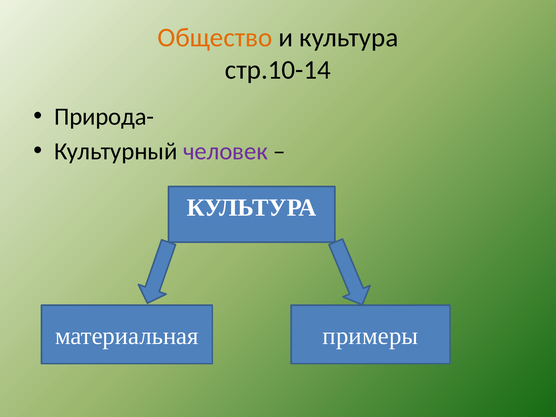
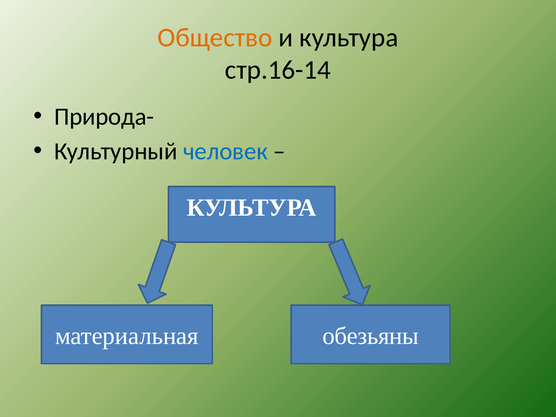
стр.10-14: стр.10-14 -> стр.16-14
человек colour: purple -> blue
примеры: примеры -> обезьяны
